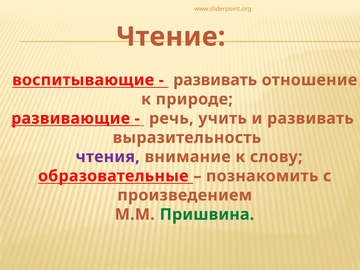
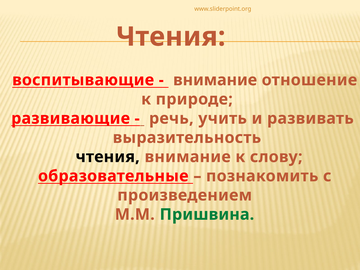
Чтение at (171, 37): Чтение -> Чтения
развивать at (215, 80): развивать -> внимание
чтения at (108, 157) colour: purple -> black
